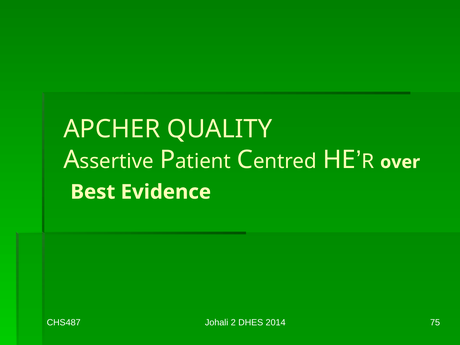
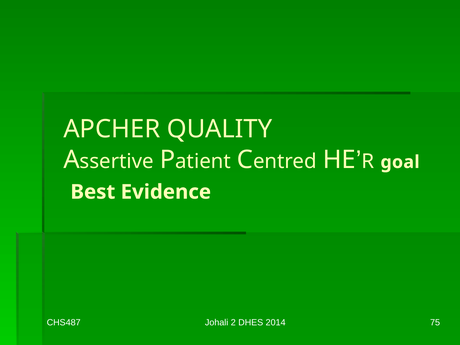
over: over -> goal
